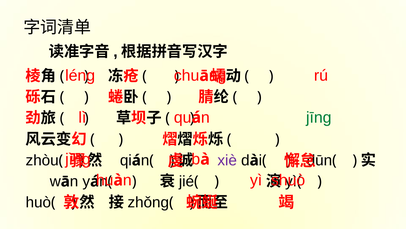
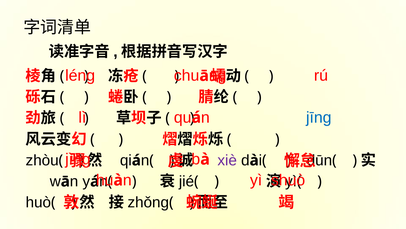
jīnɡ colour: green -> blue
